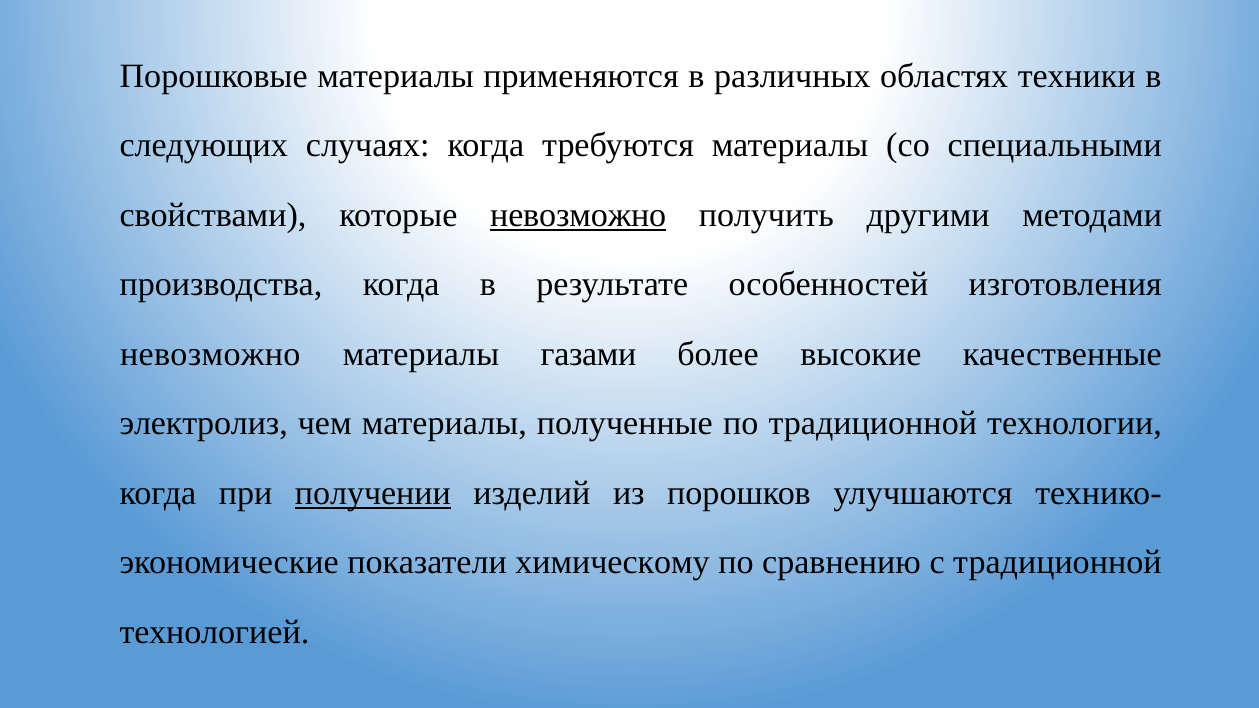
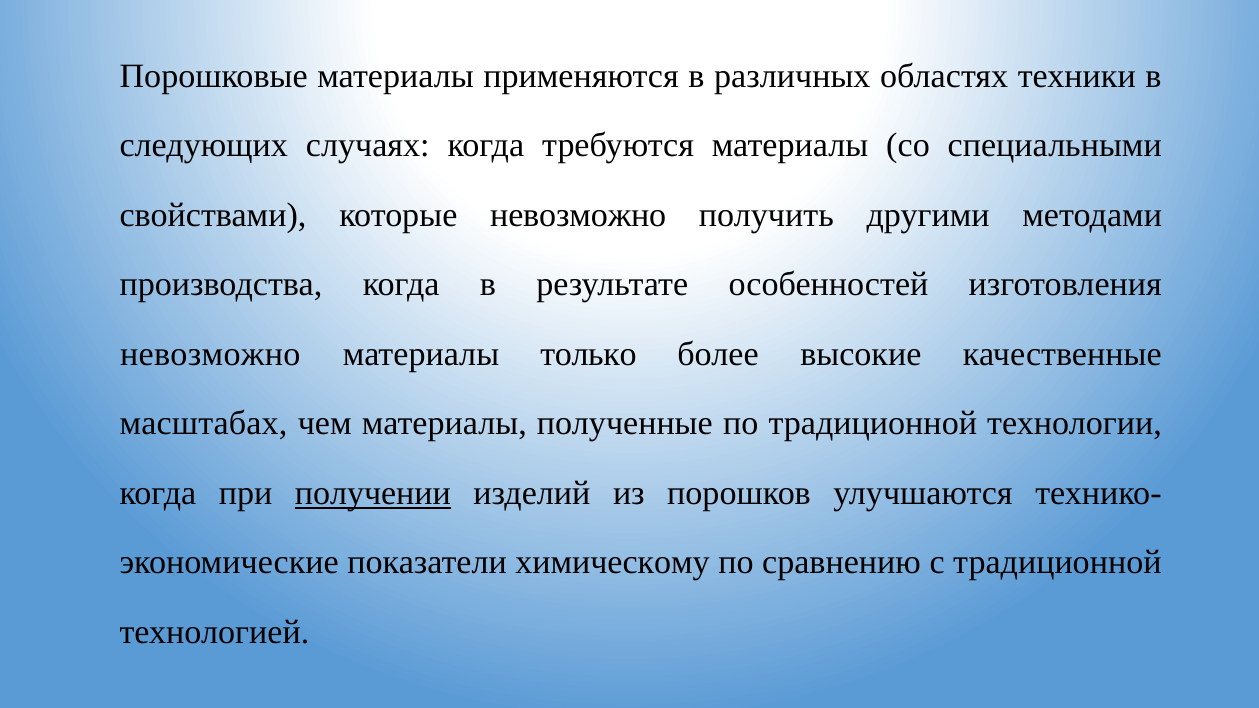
невозможно at (578, 215) underline: present -> none
газами: газами -> только
электролиз: электролиз -> масштабах
